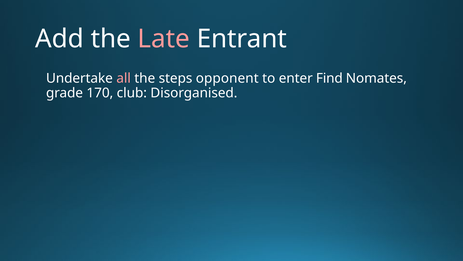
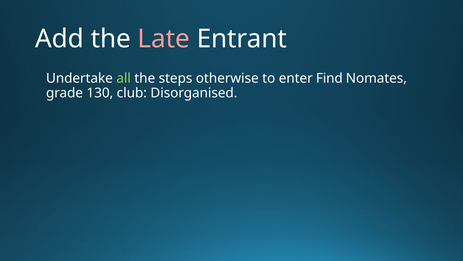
all colour: pink -> light green
opponent: opponent -> otherwise
170: 170 -> 130
